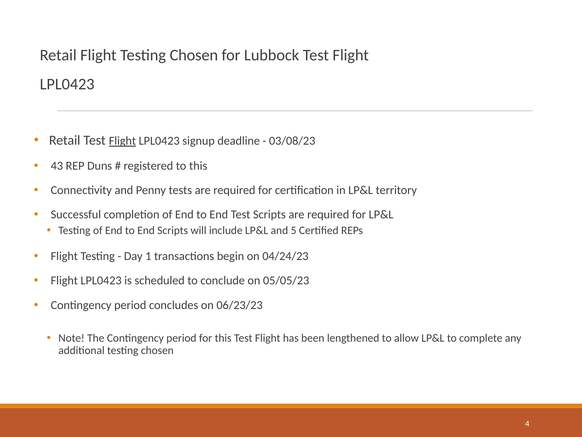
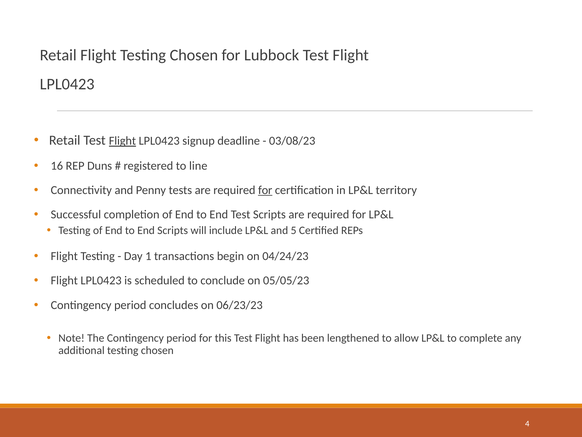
43: 43 -> 16
to this: this -> line
for at (265, 190) underline: none -> present
